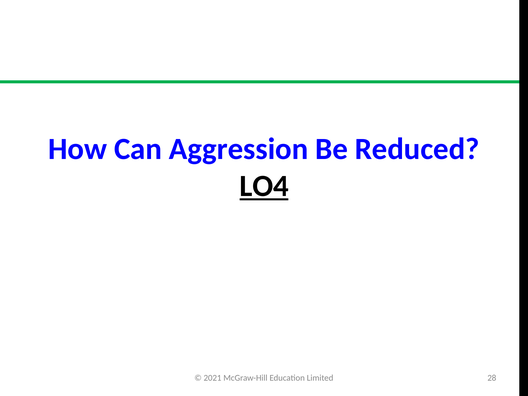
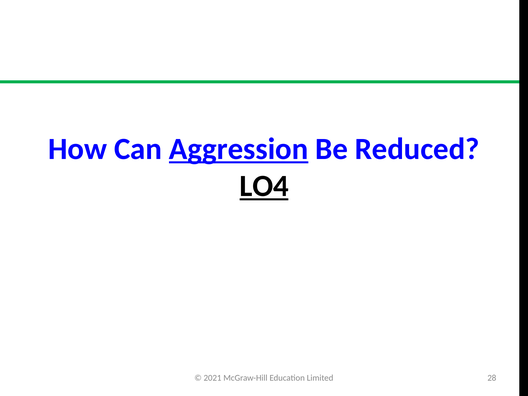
Aggression underline: none -> present
